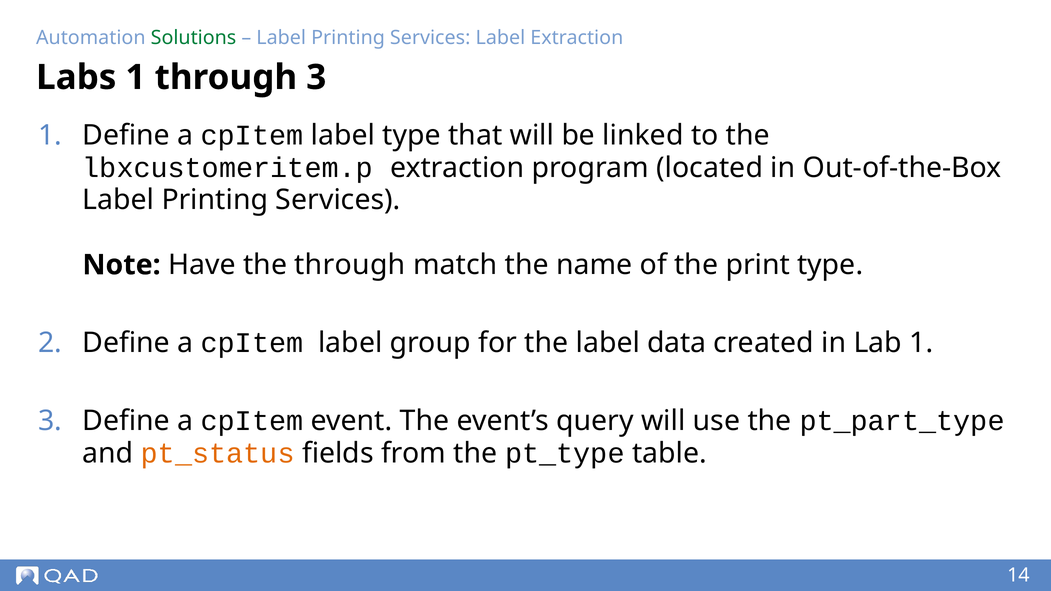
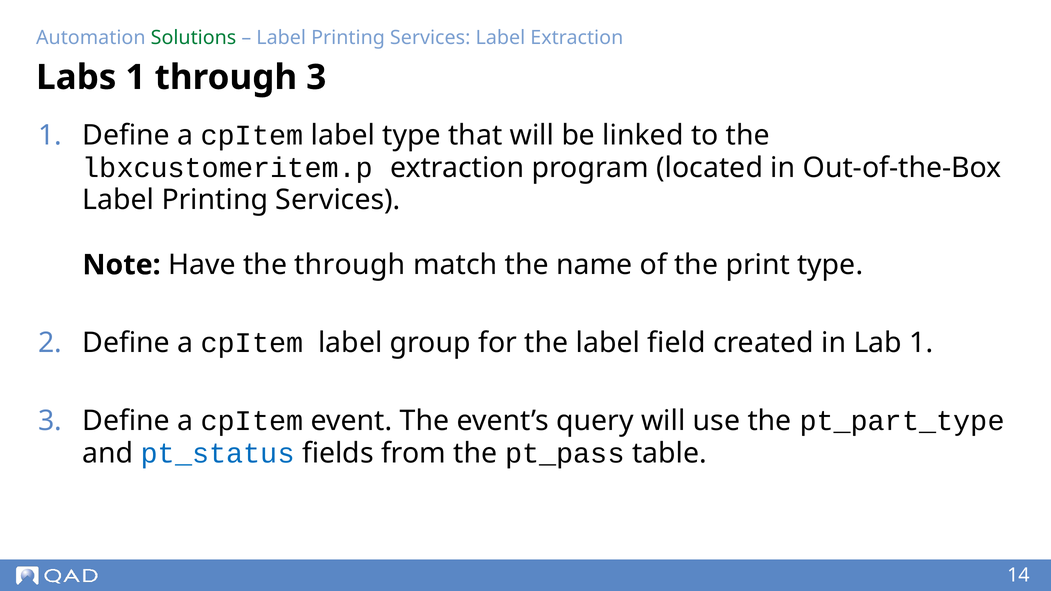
data: data -> field
pt_status colour: orange -> blue
pt_type: pt_type -> pt_pass
